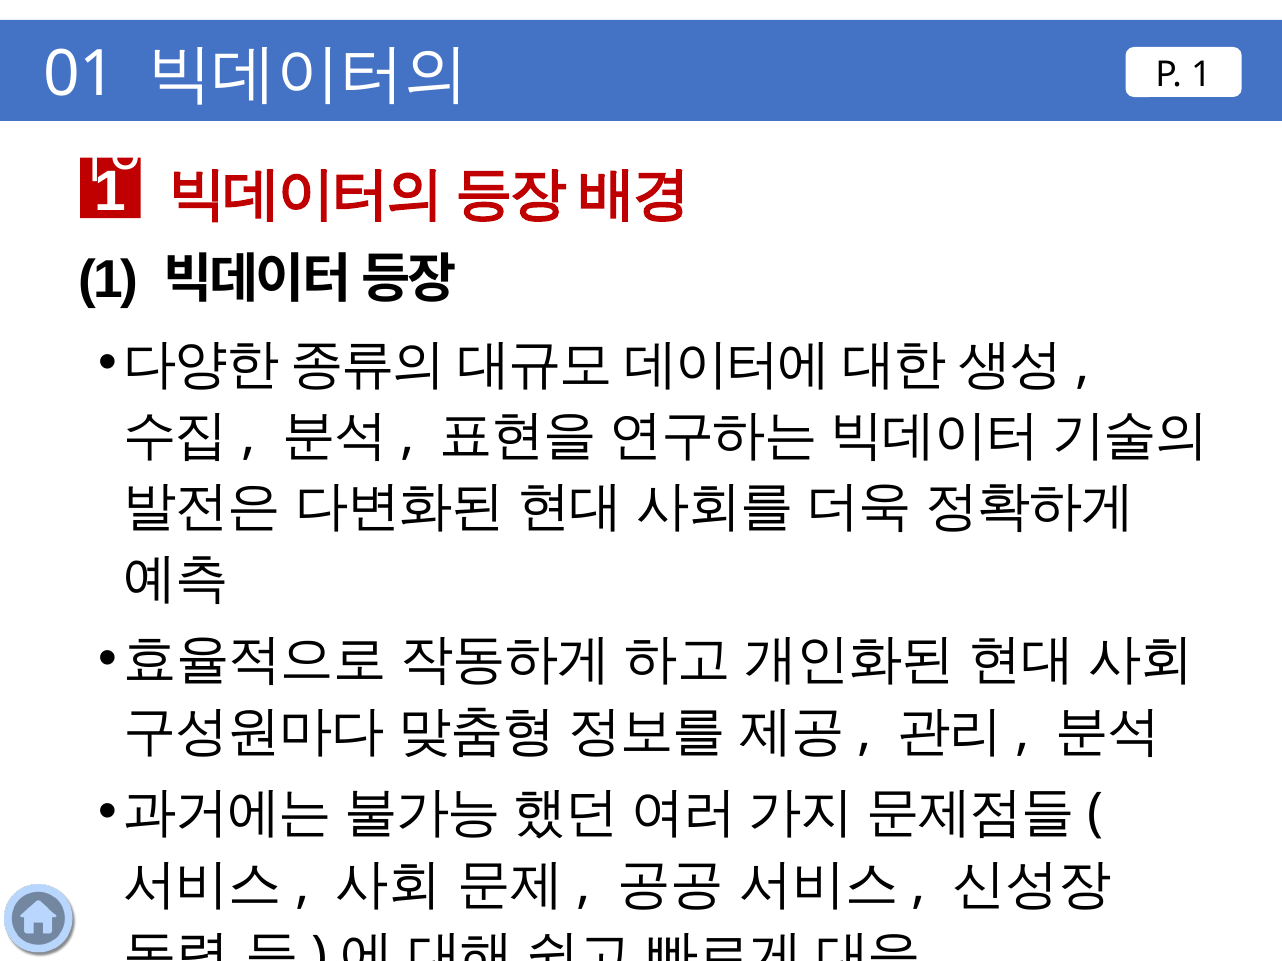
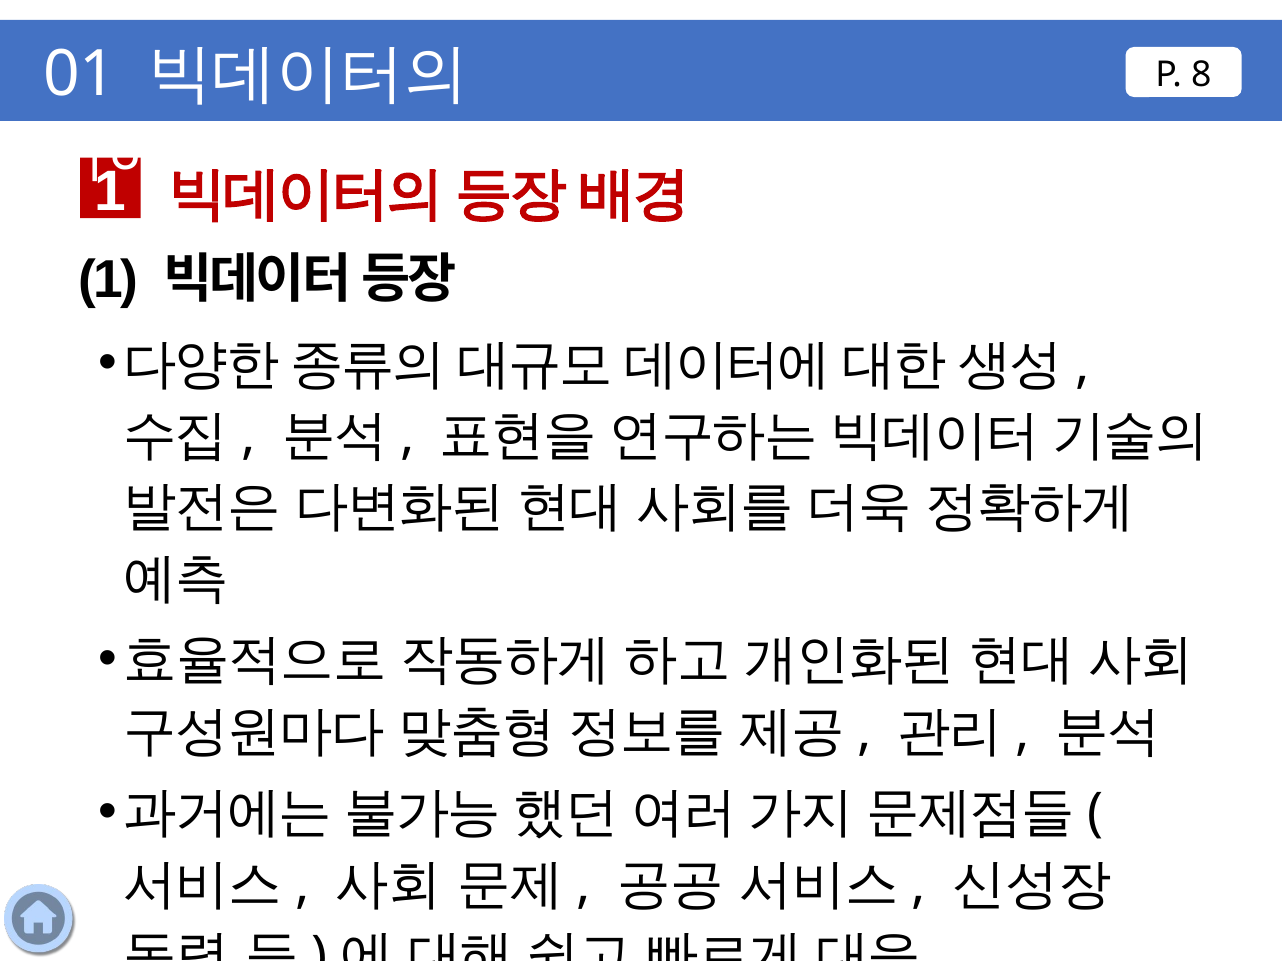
P 1: 1 -> 8
